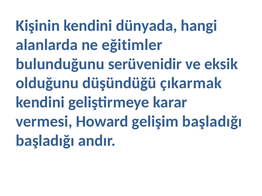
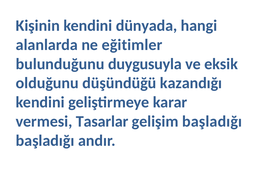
serüvenidir: serüvenidir -> duygusuyla
çıkarmak: çıkarmak -> kazandığı
Howard: Howard -> Tasarlar
